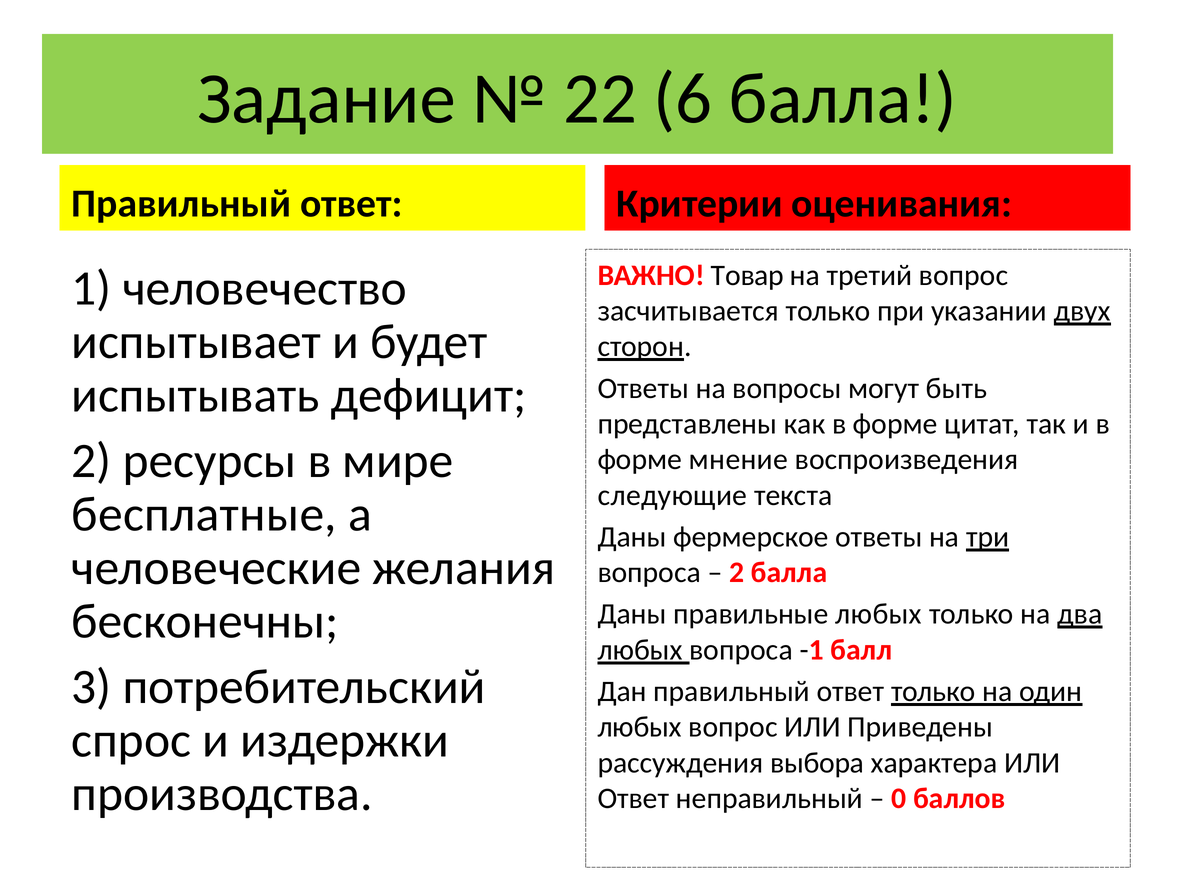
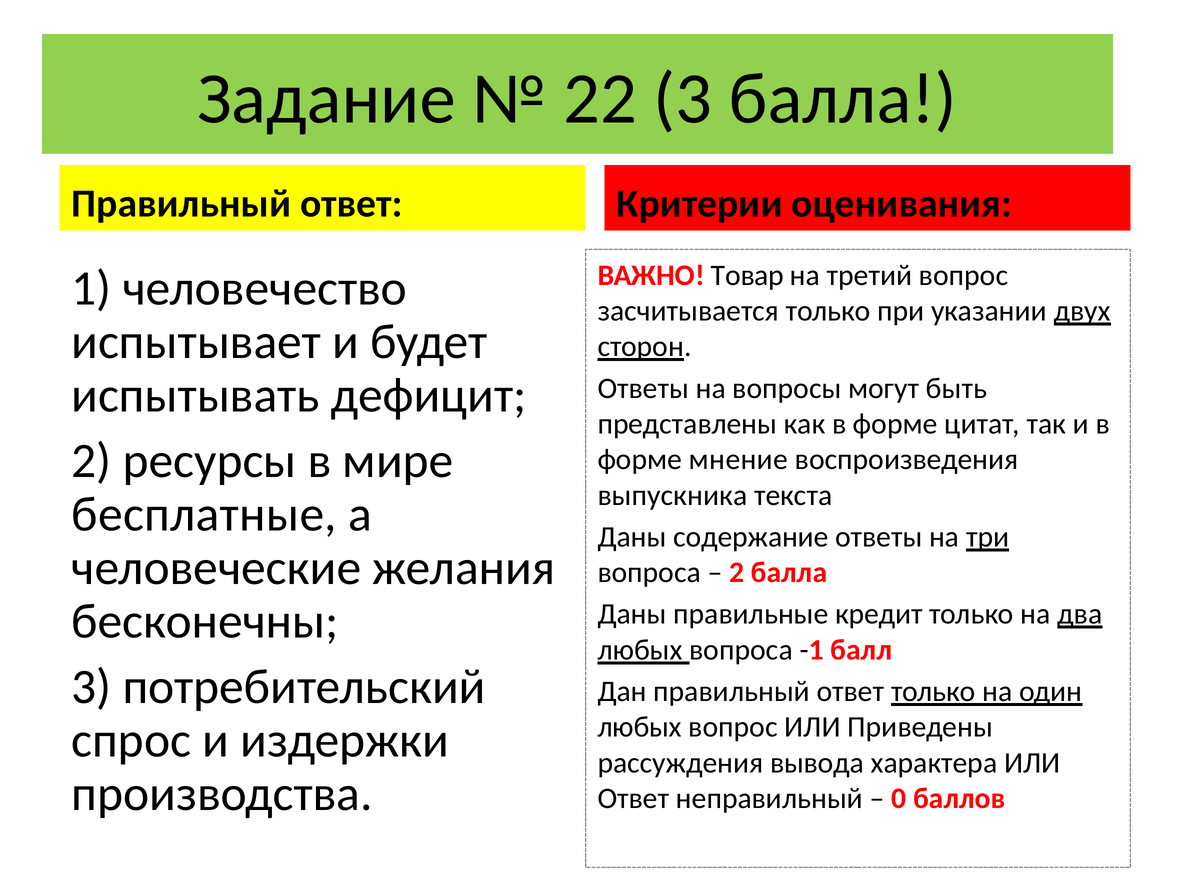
22 6: 6 -> 3
следующие: следующие -> выпускника
фермерское: фермерское -> содержание
правильные любых: любых -> кредит
выбора: выбора -> вывода
